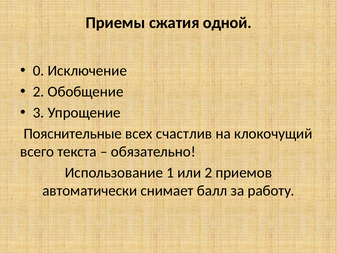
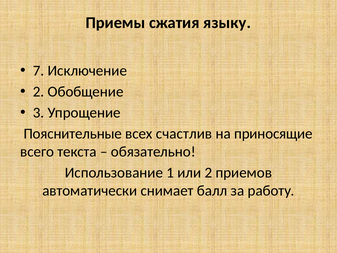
одной: одной -> языку
0: 0 -> 7
клокочущий: клокочущий -> приносящие
